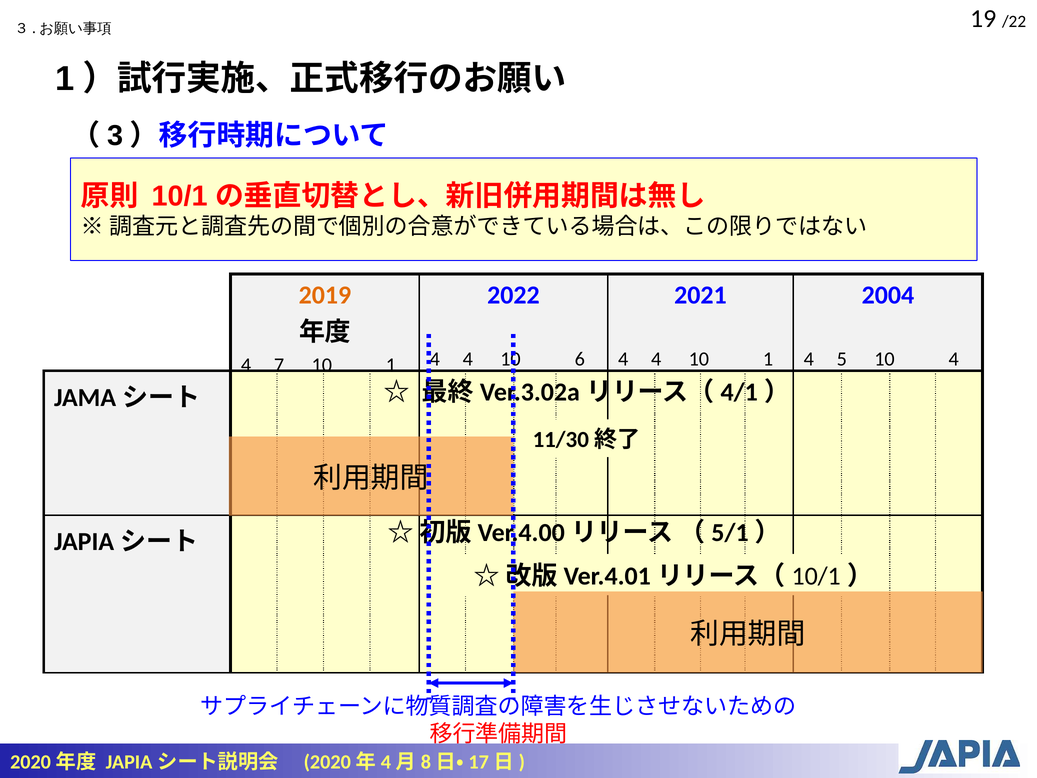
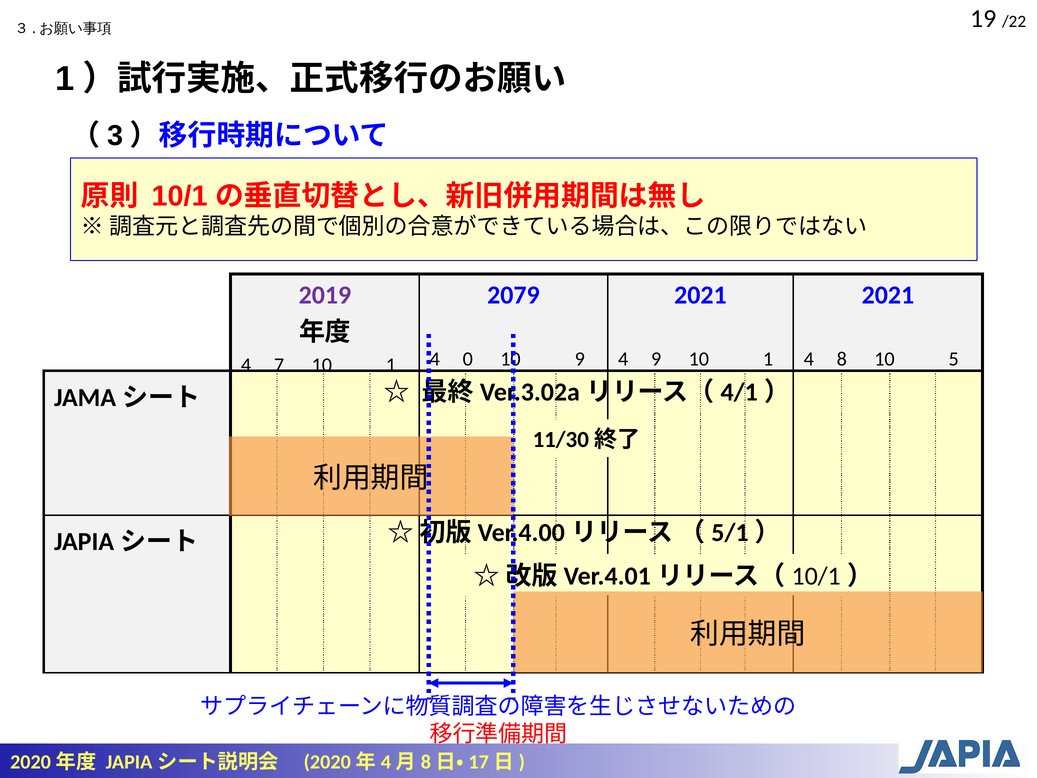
2019 colour: orange -> purple
2022: 2022 -> 2079
2004 at (888, 295): 2004 -> 2021
4 at (468, 359): 4 -> 0
6 at (580, 359): 6 -> 9
4 at (656, 359): 4 -> 9
5: 5 -> 8
10 4: 4 -> 5
